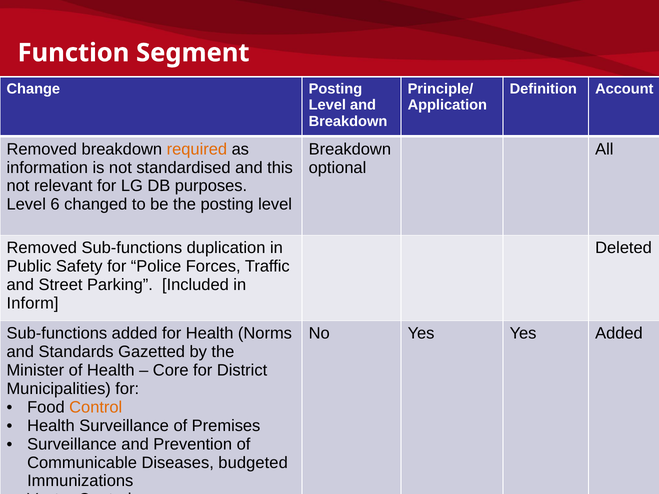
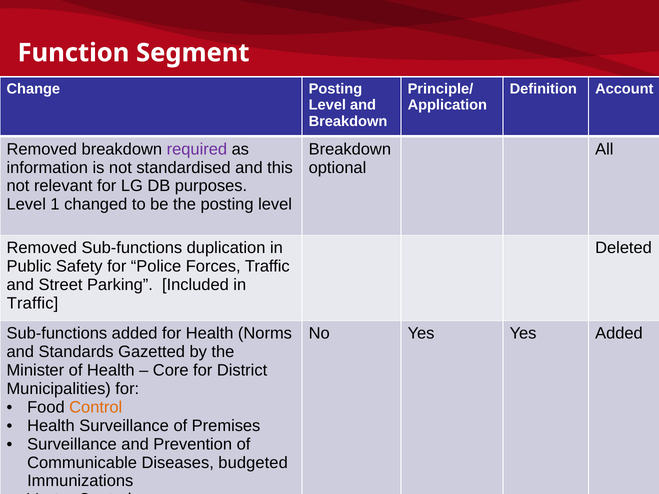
required colour: orange -> purple
6: 6 -> 1
Inform at (33, 303): Inform -> Traffic
